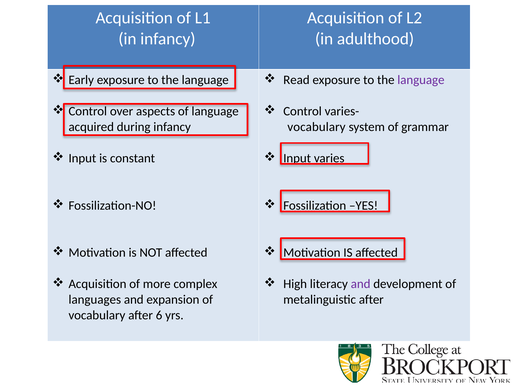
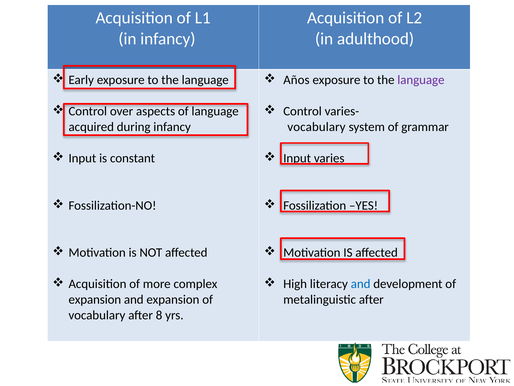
Read: Read -> Años
and at (361, 284) colour: purple -> blue
languages at (95, 299): languages -> expansion
6: 6 -> 8
